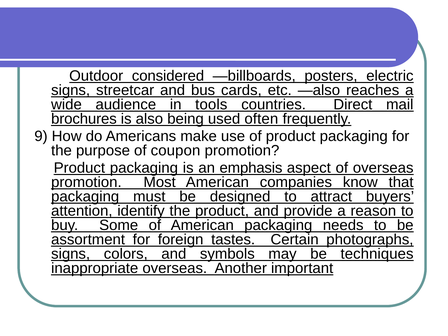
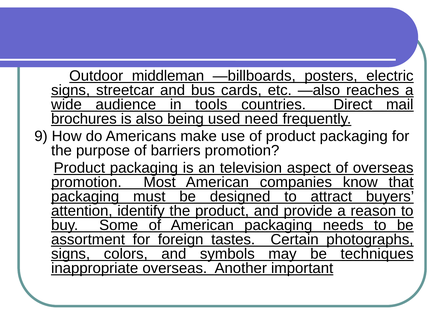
considered: considered -> middleman
often: often -> need
coupon: coupon -> barriers
emphasis: emphasis -> television
